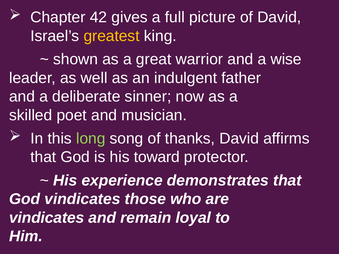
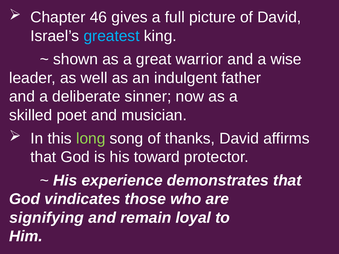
42: 42 -> 46
greatest colour: yellow -> light blue
vindicates at (47, 218): vindicates -> signifying
